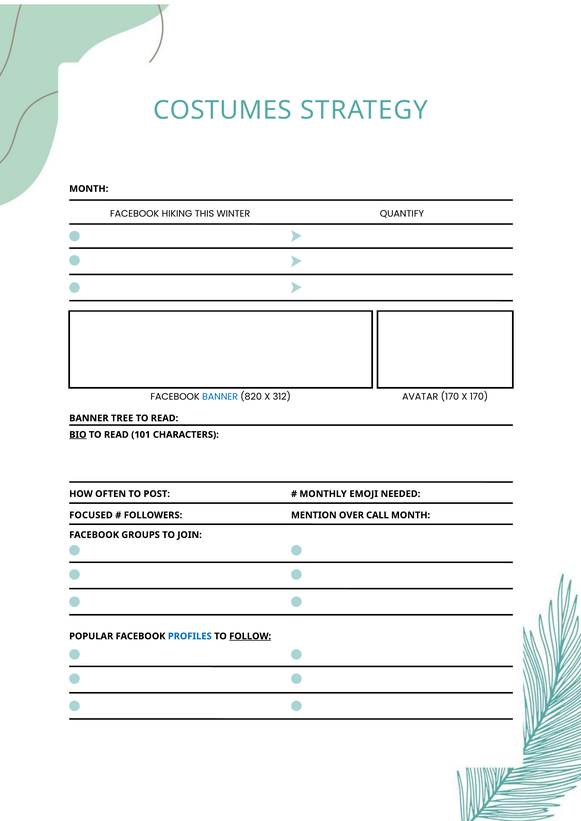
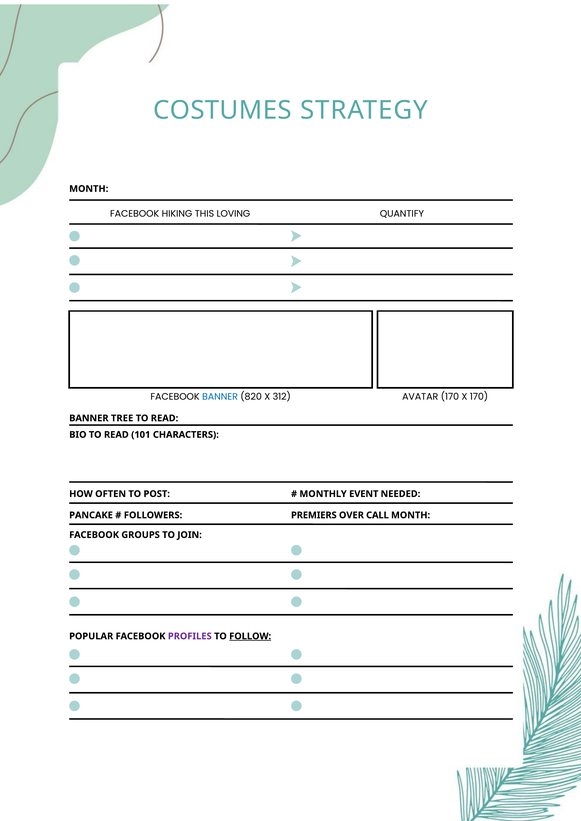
WINTER: WINTER -> LOVING
BIO underline: present -> none
EMOJI: EMOJI -> EVENT
FOCUSED: FOCUSED -> PANCAKE
MENTION: MENTION -> PREMIERS
PROFILES colour: blue -> purple
